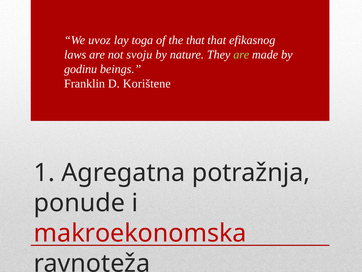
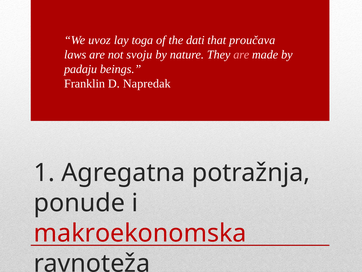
the that: that -> dati
efikasnog: efikasnog -> proučava
are at (241, 55) colour: light green -> pink
godinu: godinu -> padaju
Korištene: Korištene -> Napredak
